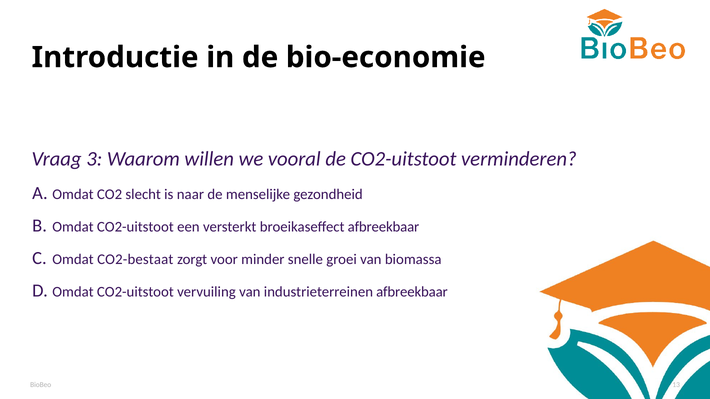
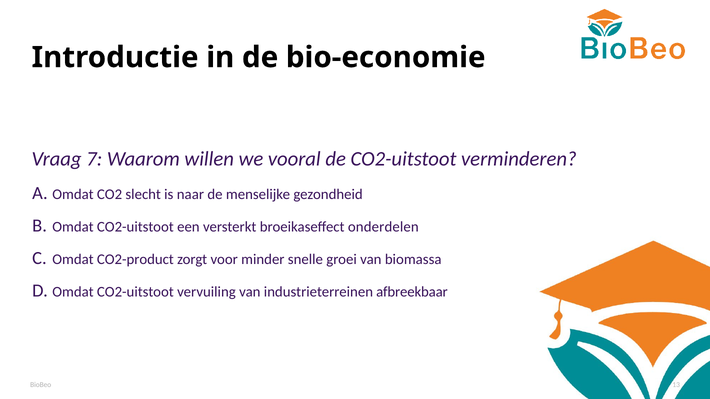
3: 3 -> 7
broeikaseffect afbreekbaar: afbreekbaar -> onderdelen
CO2-bestaat: CO2-bestaat -> CO2-product
